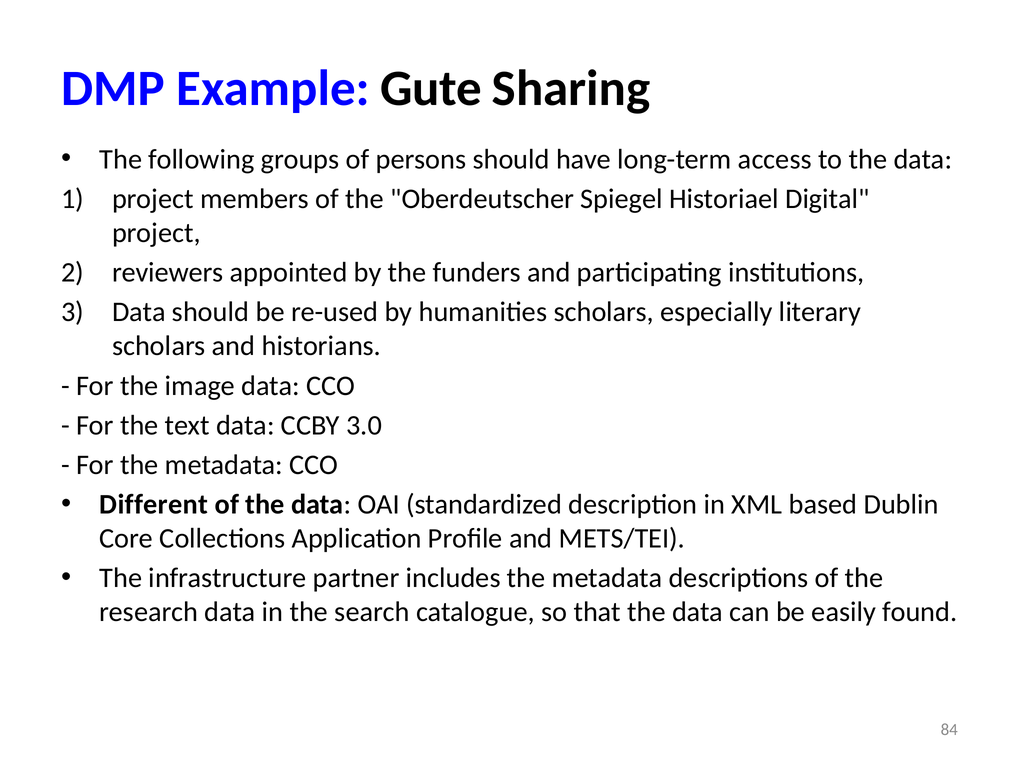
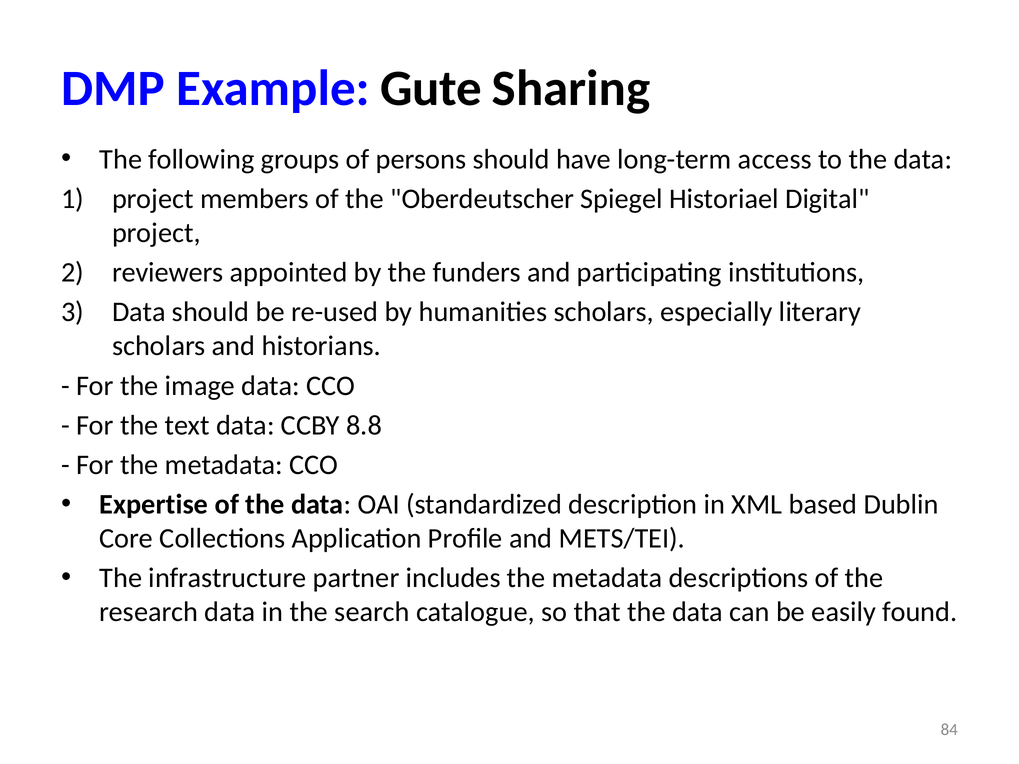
3.0: 3.0 -> 8.8
Different: Different -> Expertise
